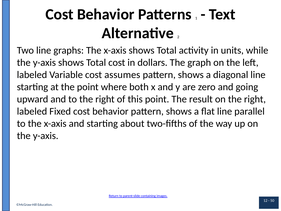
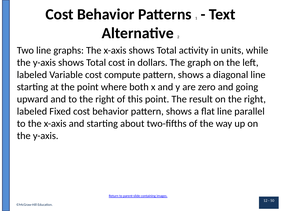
assumes: assumes -> compute
